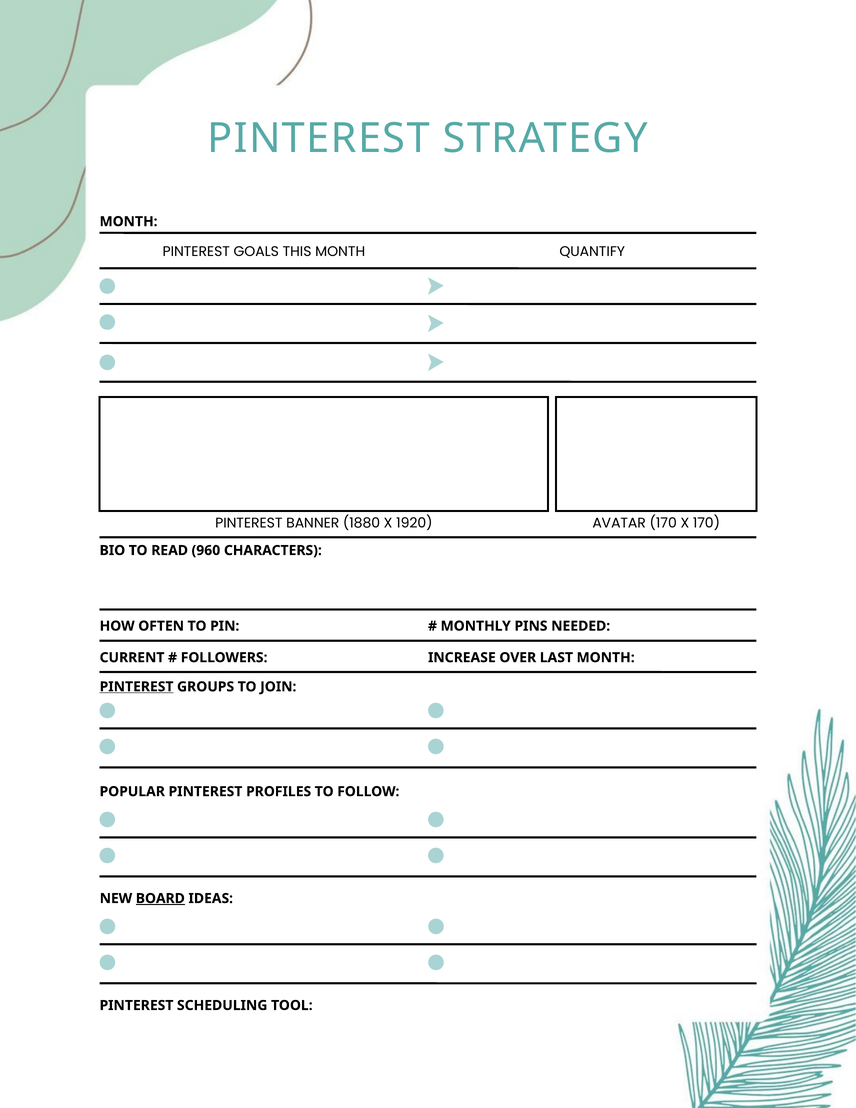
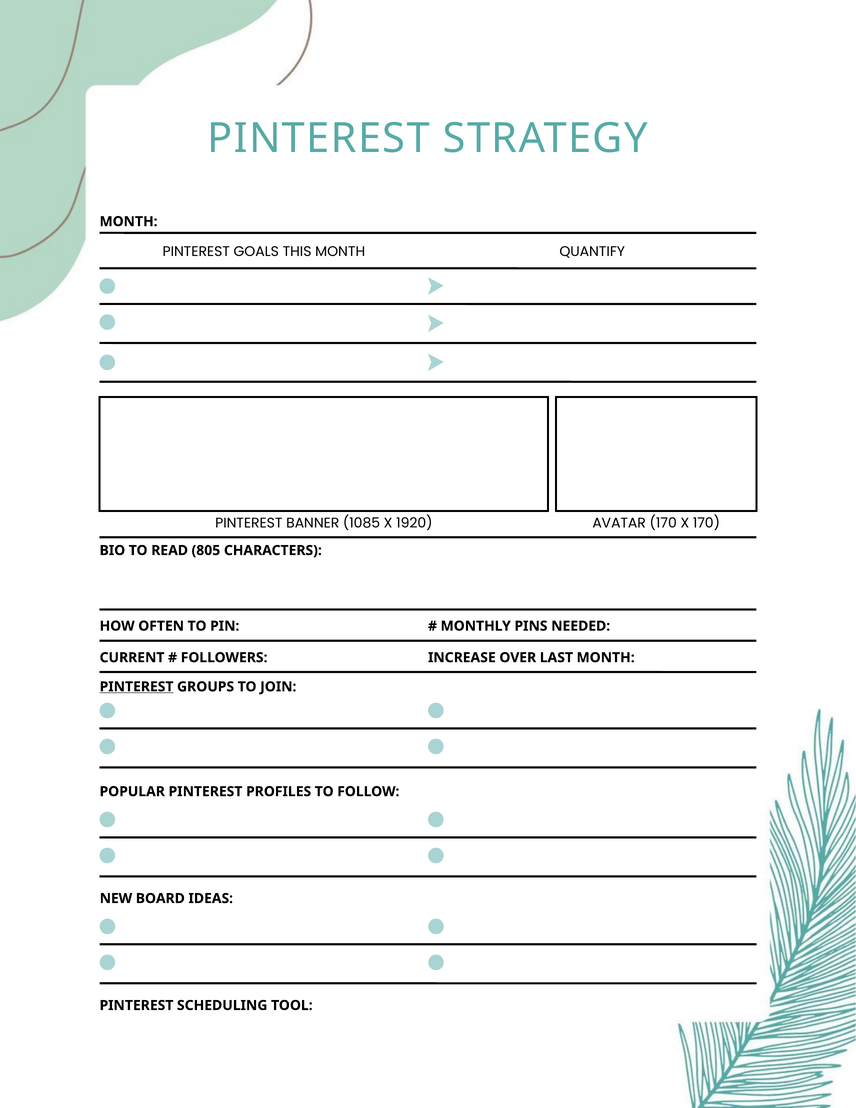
1880: 1880 -> 1085
960: 960 -> 805
BOARD underline: present -> none
